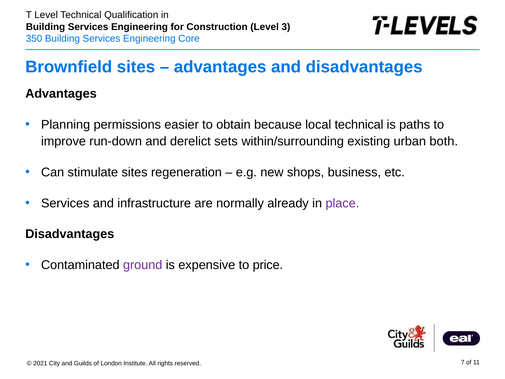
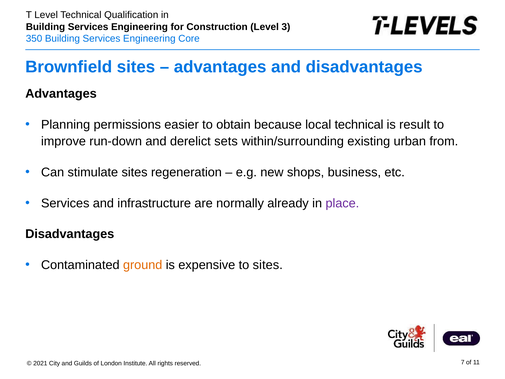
paths: paths -> result
both: both -> from
ground colour: purple -> orange
to price: price -> sites
